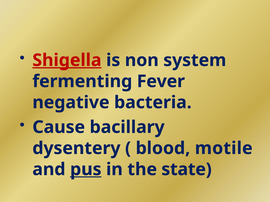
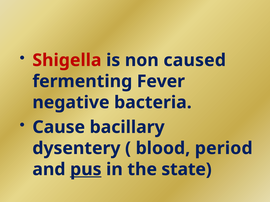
Shigella underline: present -> none
system: system -> caused
motile: motile -> period
